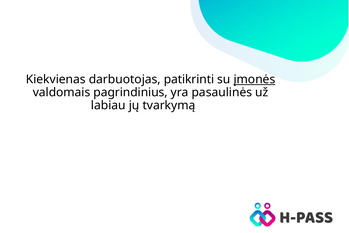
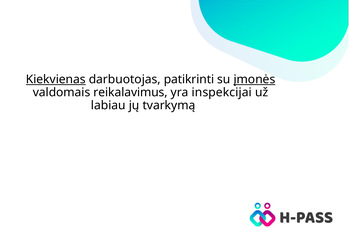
Kiekvienas underline: none -> present
pagrindinius: pagrindinius -> reikalavimus
pasaulinės: pasaulinės -> inspekcijai
